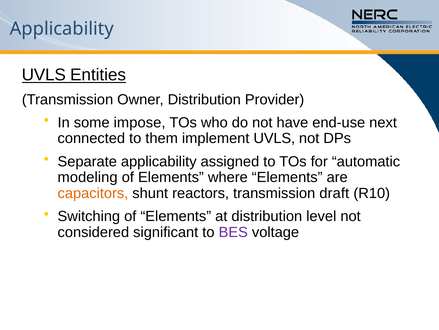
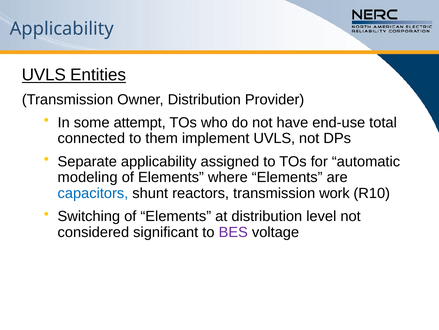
impose: impose -> attempt
next: next -> total
capacitors colour: orange -> blue
draft: draft -> work
